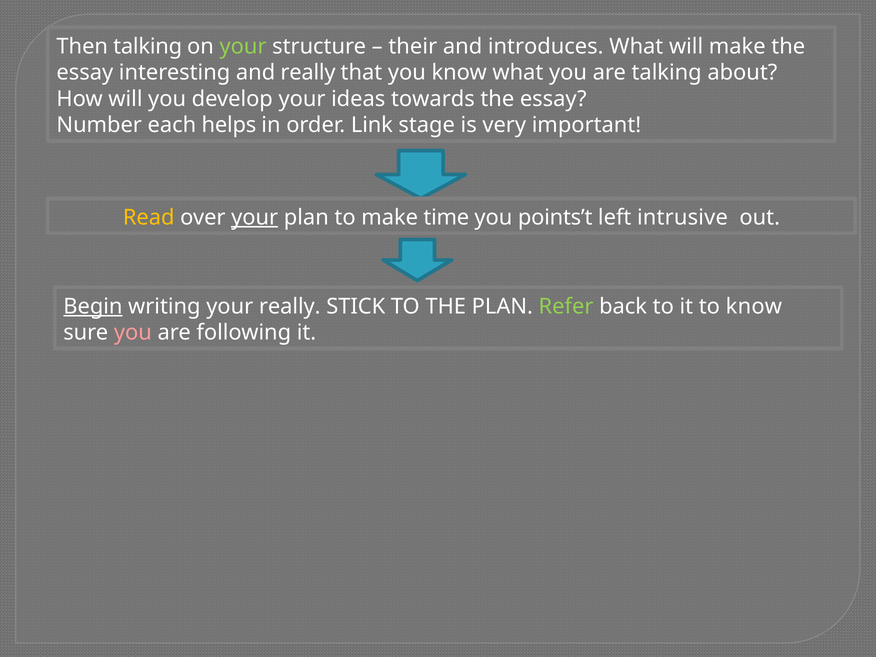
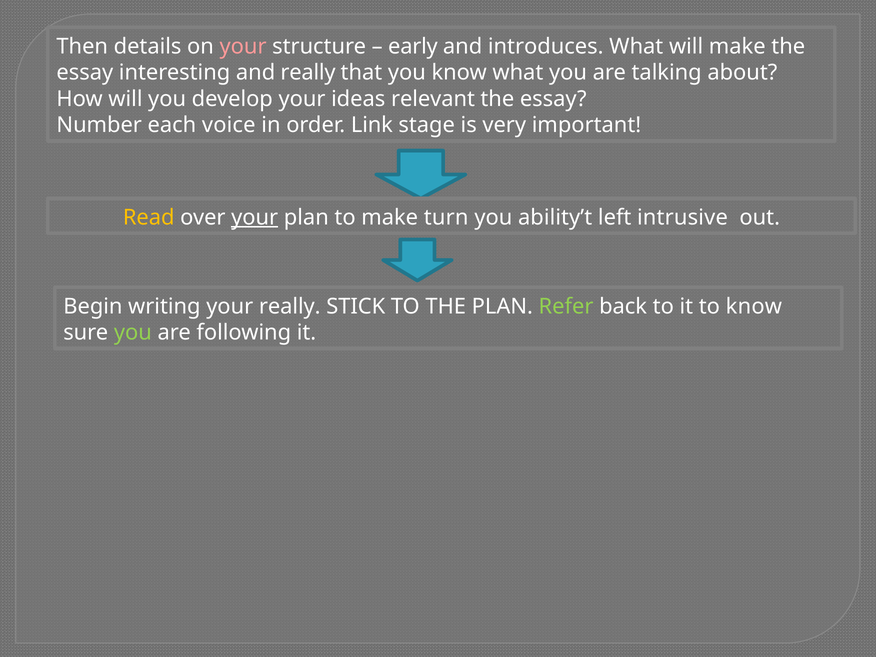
Then talking: talking -> details
your at (243, 46) colour: light green -> pink
their: their -> early
towards: towards -> relevant
helps: helps -> voice
time: time -> turn
points’t: points’t -> ability’t
Begin underline: present -> none
you at (133, 333) colour: pink -> light green
